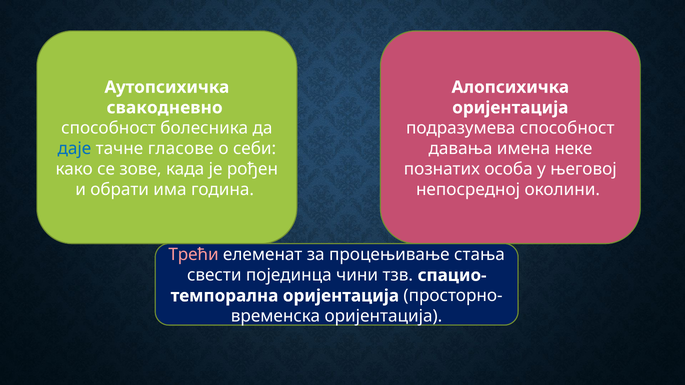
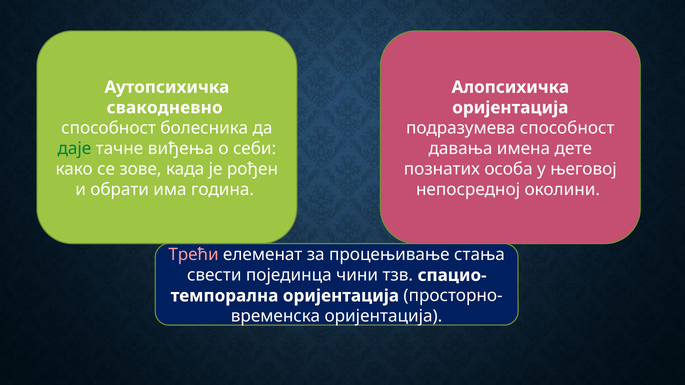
даје colour: blue -> green
гласове: гласове -> виђења
неке: неке -> дете
